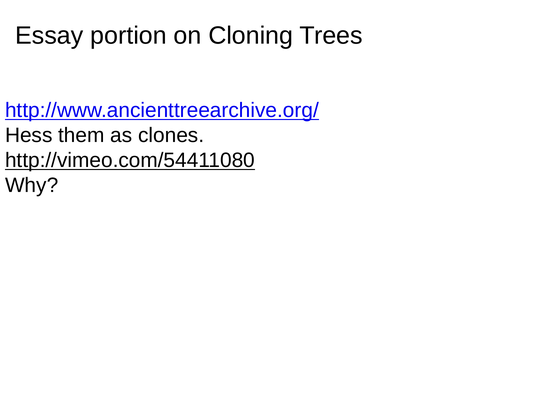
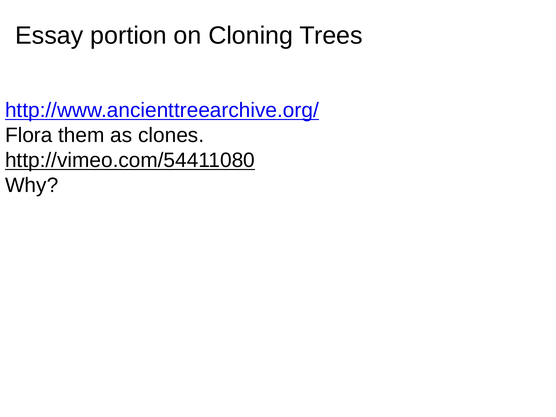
Hess: Hess -> Flora
